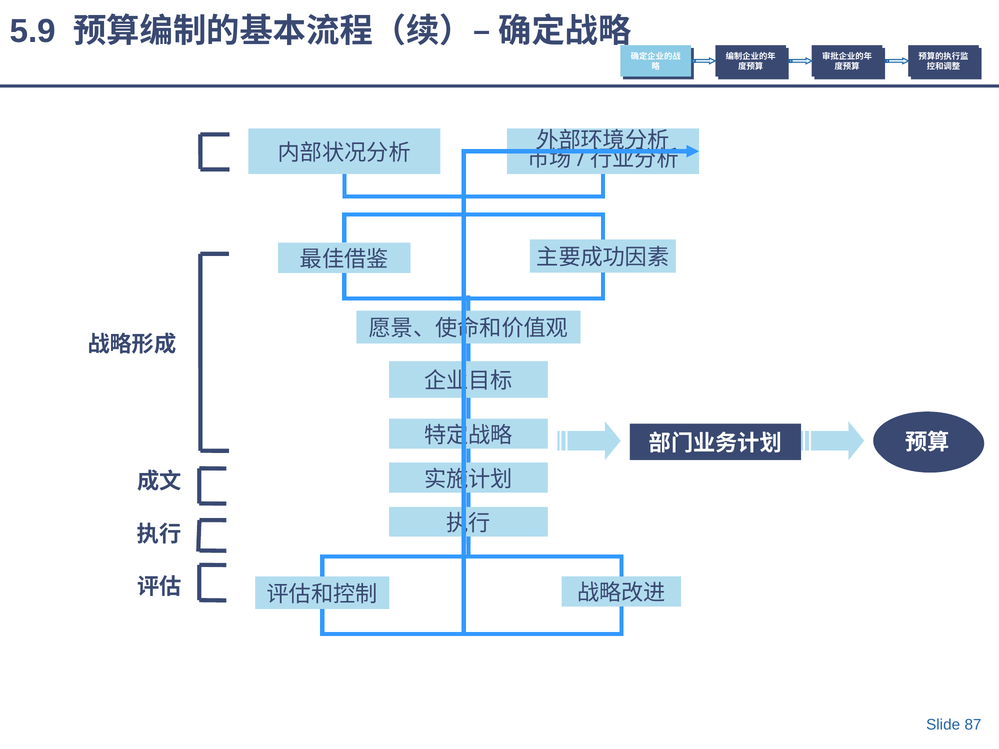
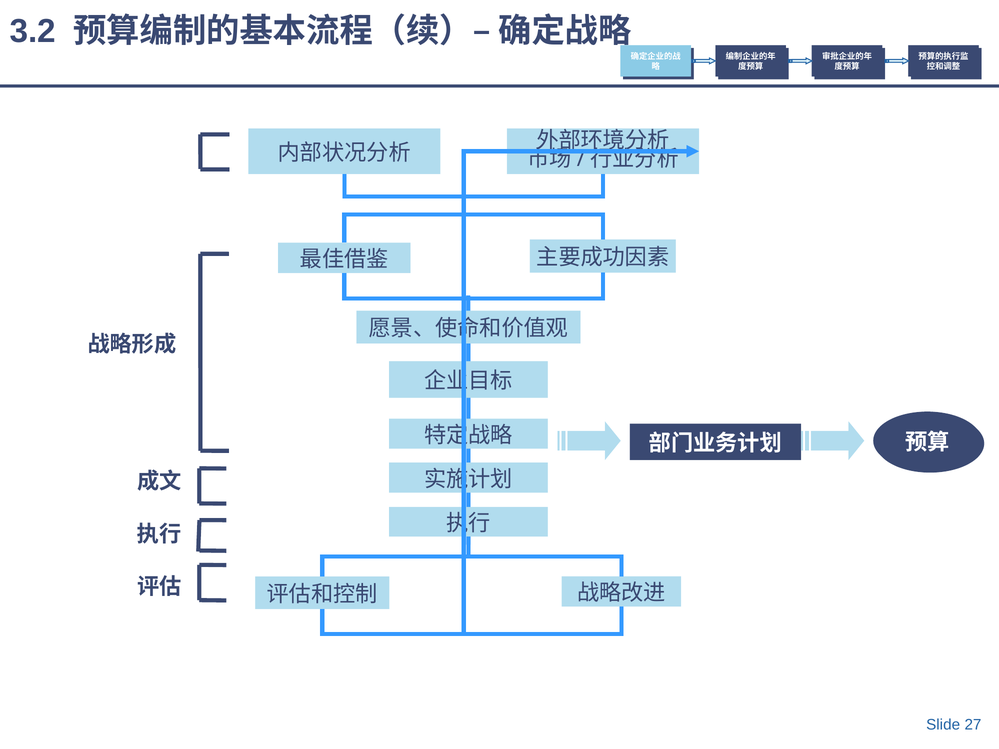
5.9: 5.9 -> 3.2
87: 87 -> 27
